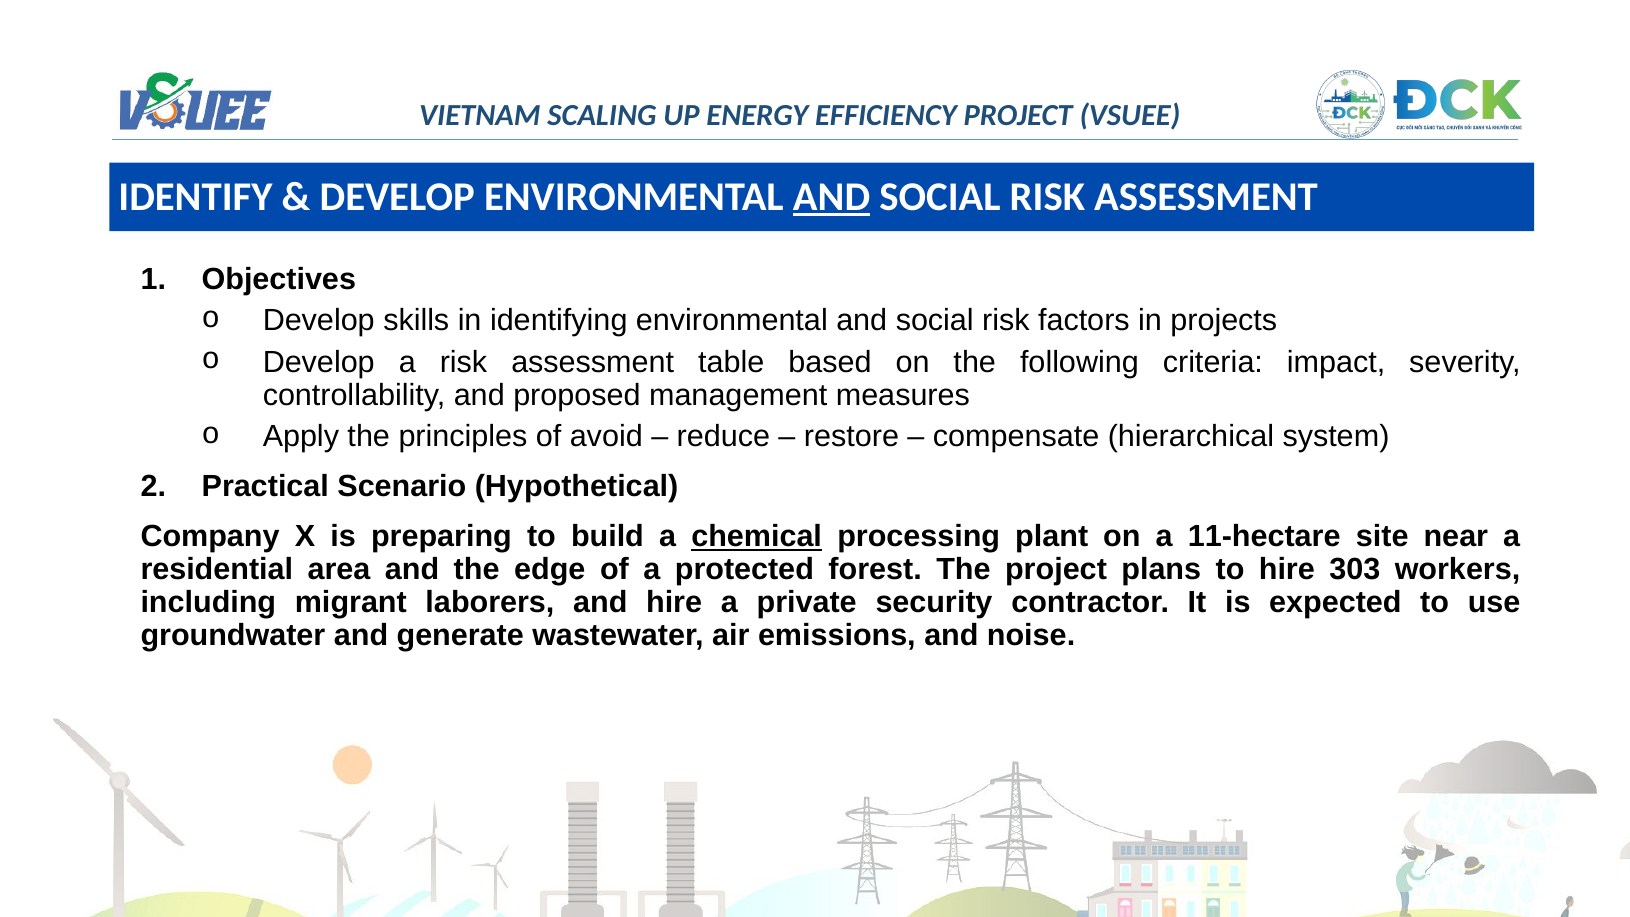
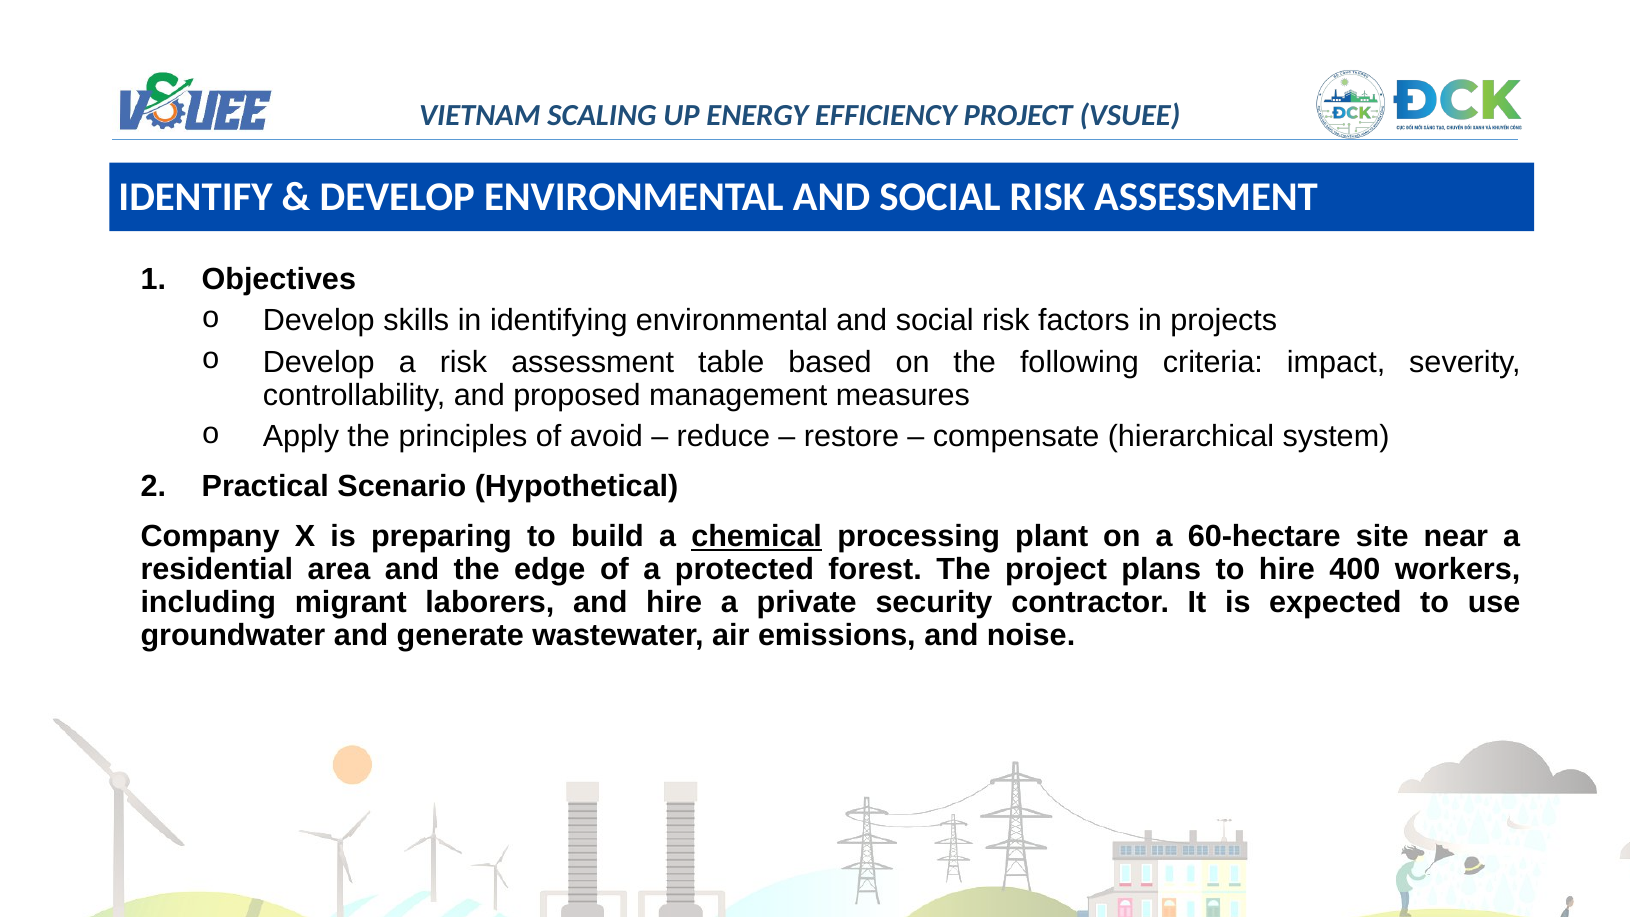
AND at (832, 197) underline: present -> none
11-hectare: 11-hectare -> 60-hectare
303: 303 -> 400
